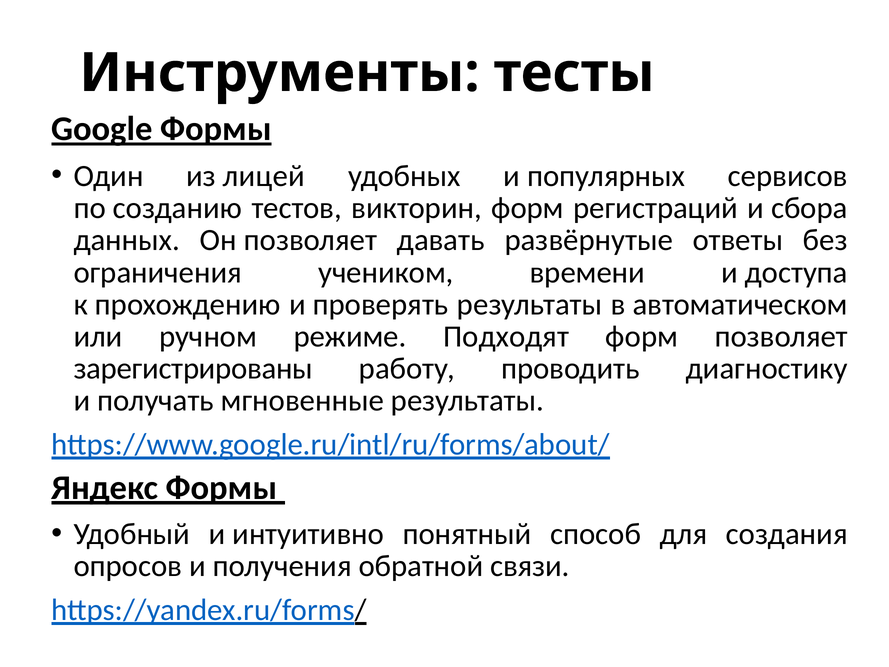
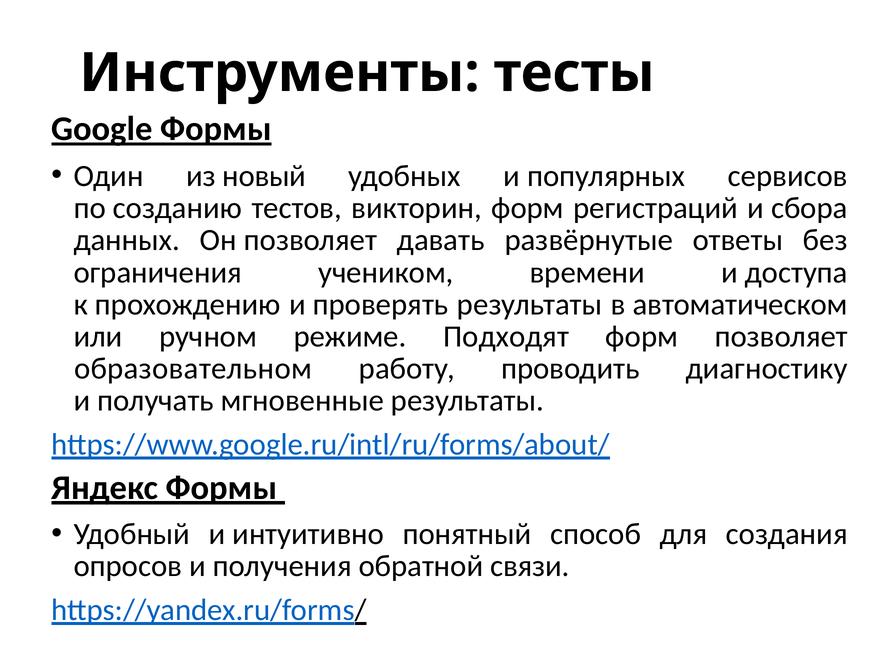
лицей: лицей -> новый
зарегистрированы: зарегистрированы -> образовательном
